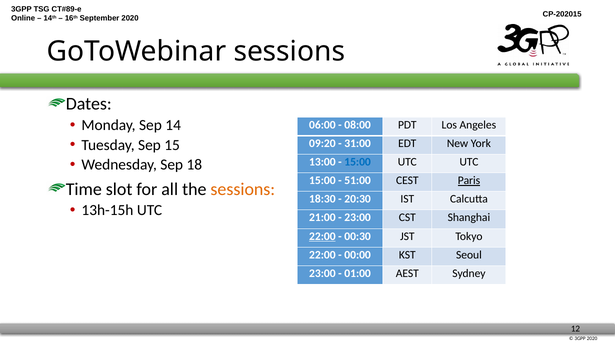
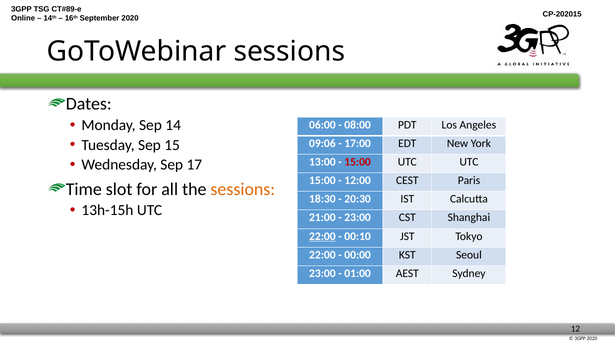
09:20: 09:20 -> 09:06
31:00: 31:00 -> 17:00
18: 18 -> 17
15:00 at (358, 162) colour: blue -> red
51:00: 51:00 -> 12:00
Paris underline: present -> none
00:30: 00:30 -> 00:10
